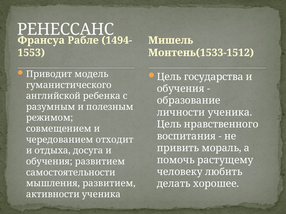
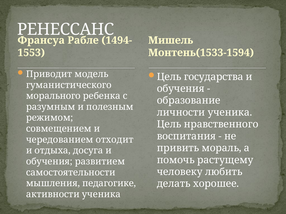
Монтень(1533-1512: Монтень(1533-1512 -> Монтень(1533-1594
английской: английской -> морального
мышления развитием: развитием -> педагогике
